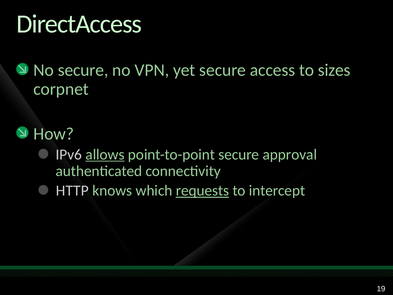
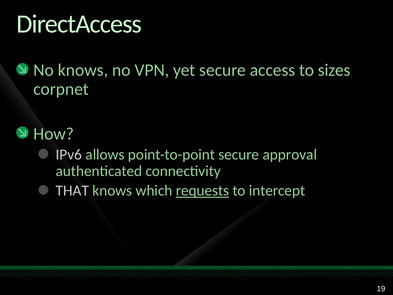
No secure: secure -> knows
allows underline: present -> none
HTTP: HTTP -> THAT
